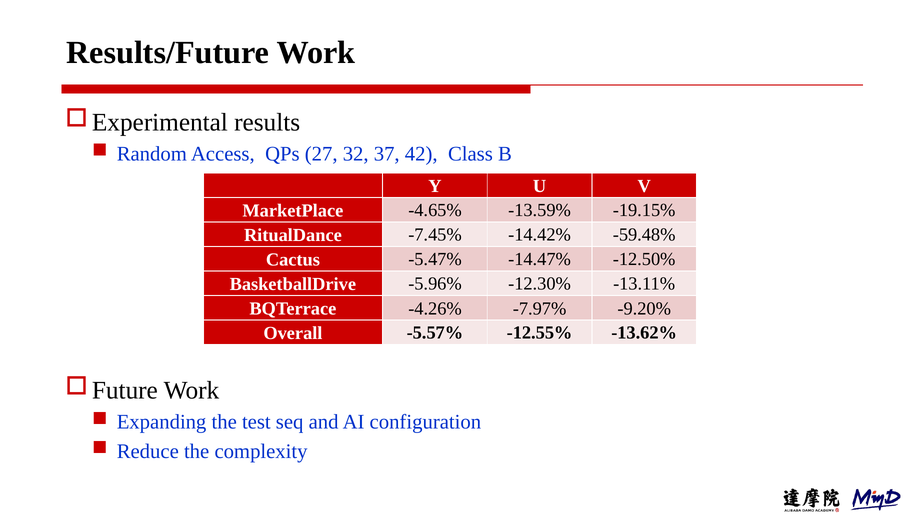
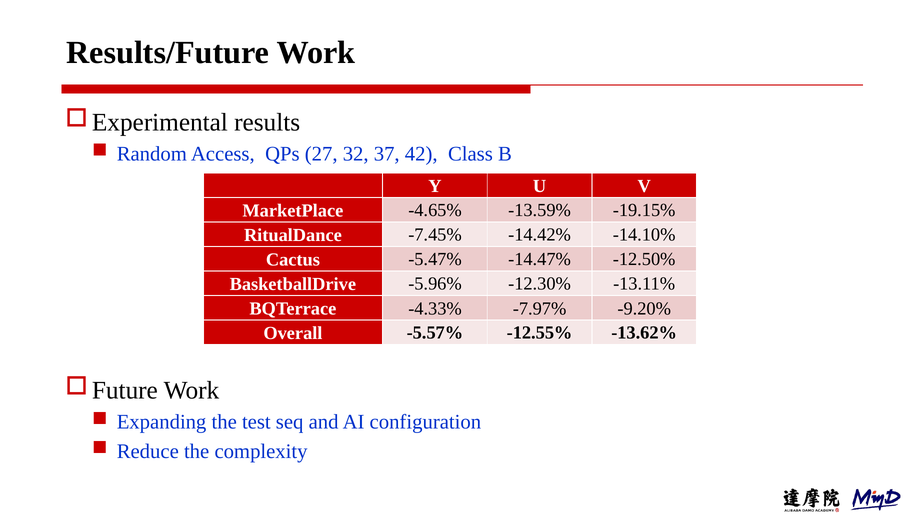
-59.48%: -59.48% -> -14.10%
-4.26%: -4.26% -> -4.33%
